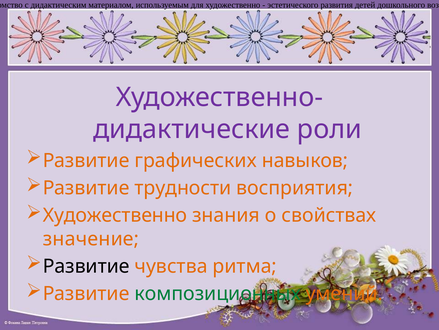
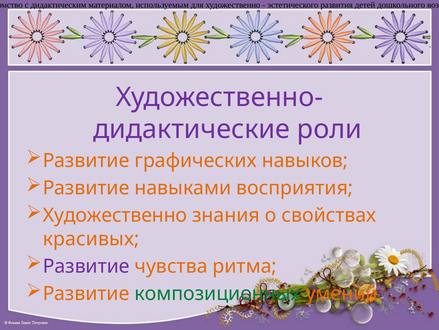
трудности: трудности -> навыками
значение: значение -> красивых
Развитие at (86, 266) colour: black -> purple
